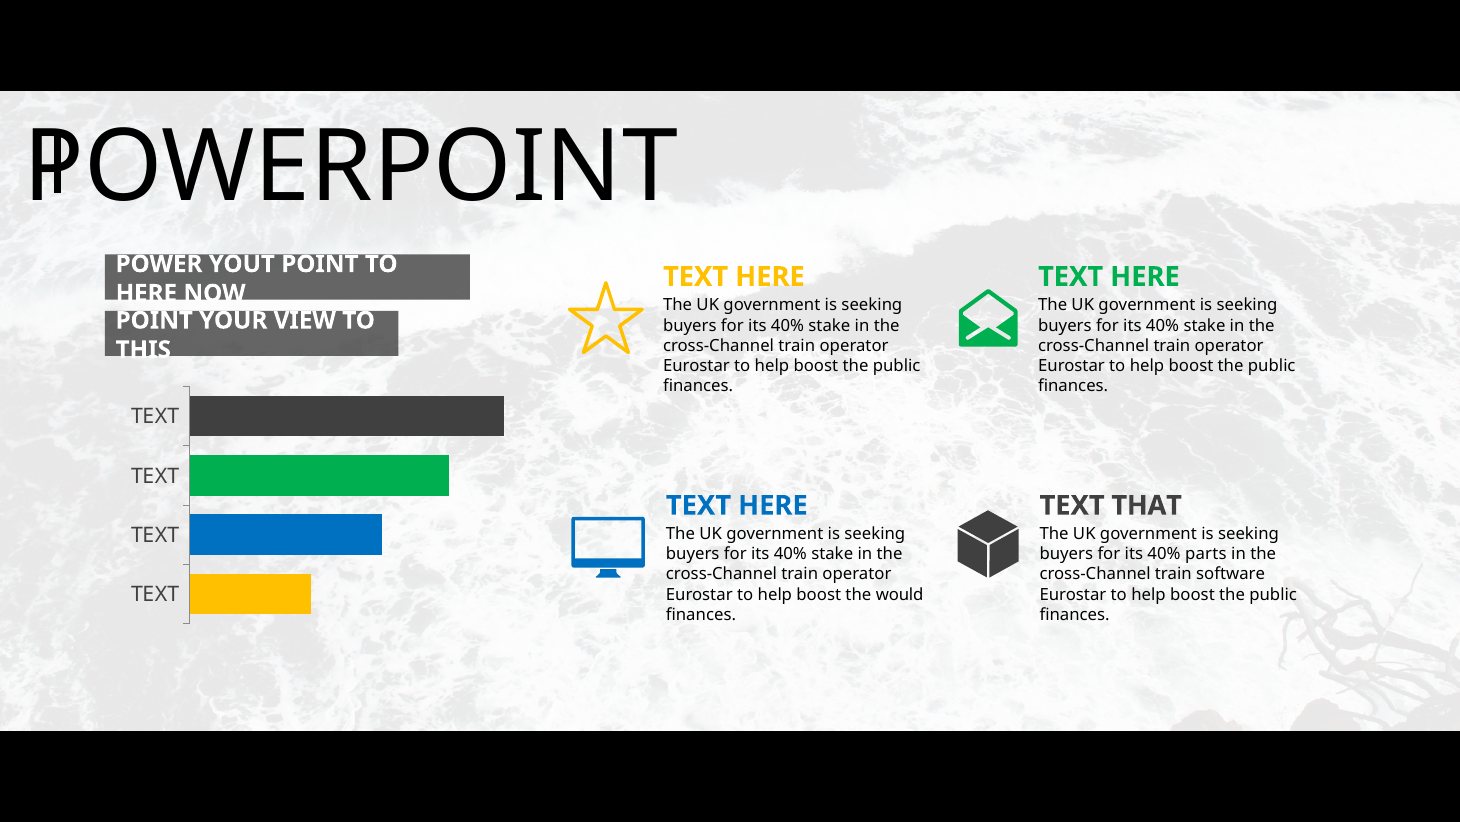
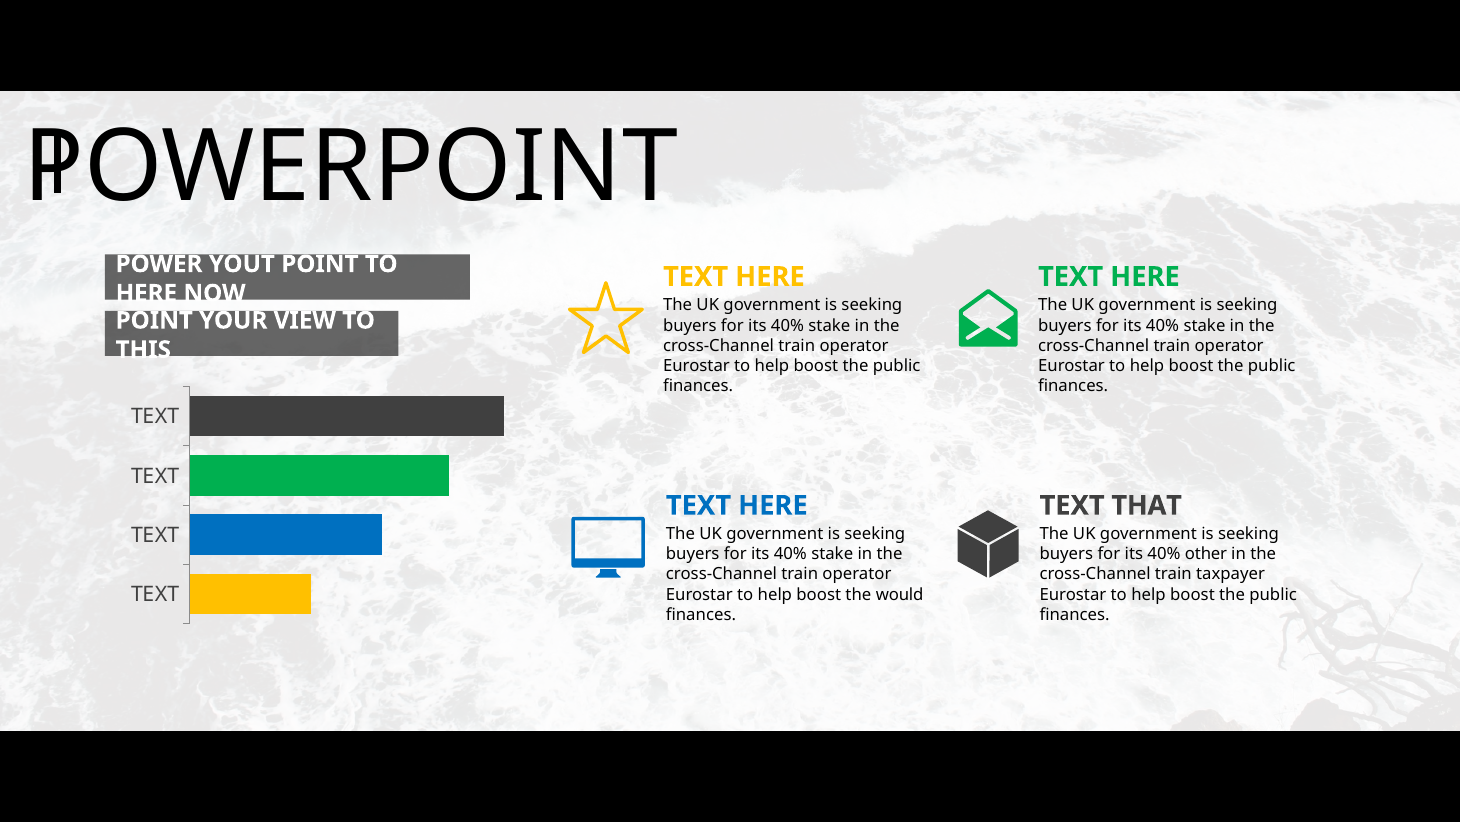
parts: parts -> other
software: software -> taxpayer
